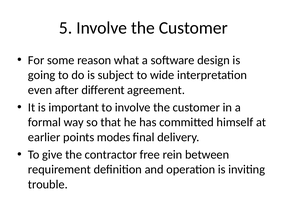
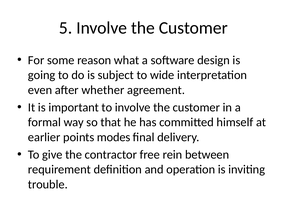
different: different -> whether
